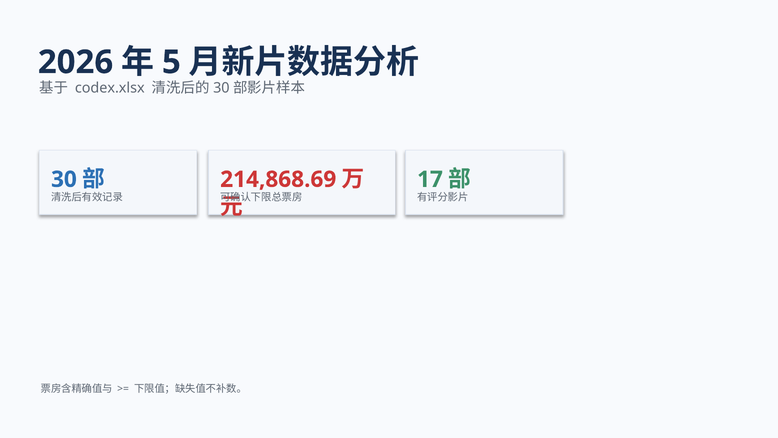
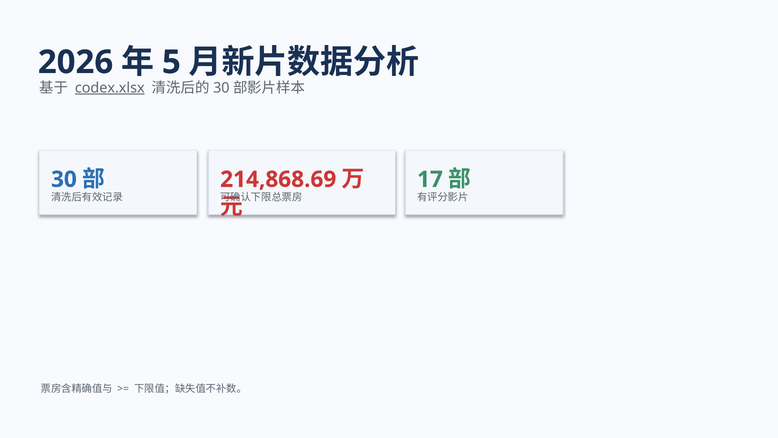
codex.xlsx underline: none -> present
